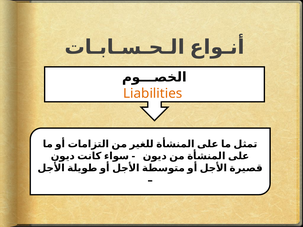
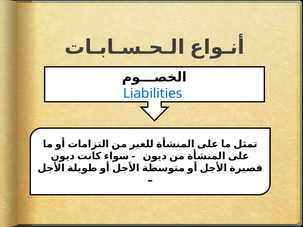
Liabilities colour: orange -> blue
